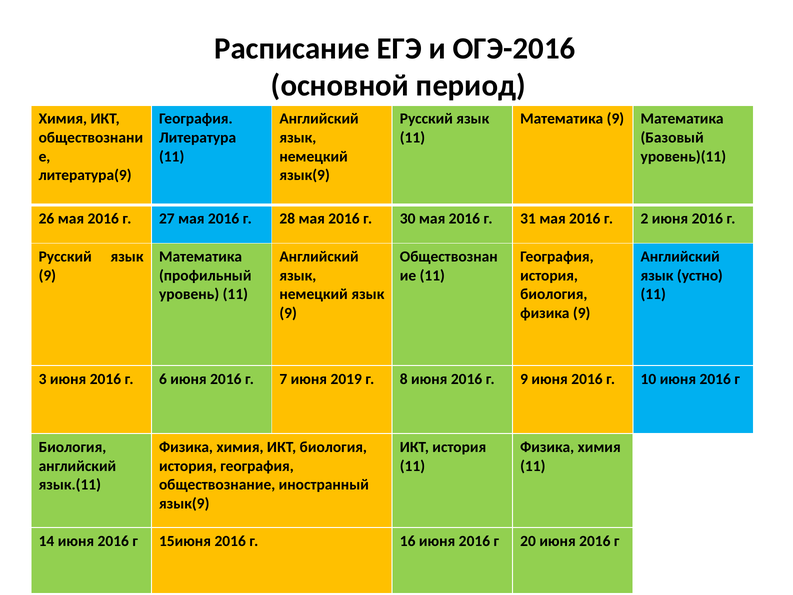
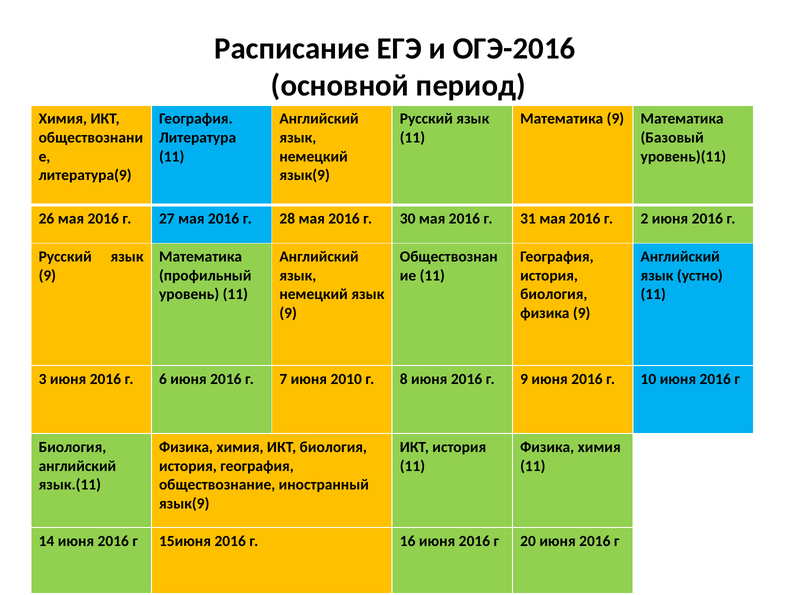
2019: 2019 -> 2010
